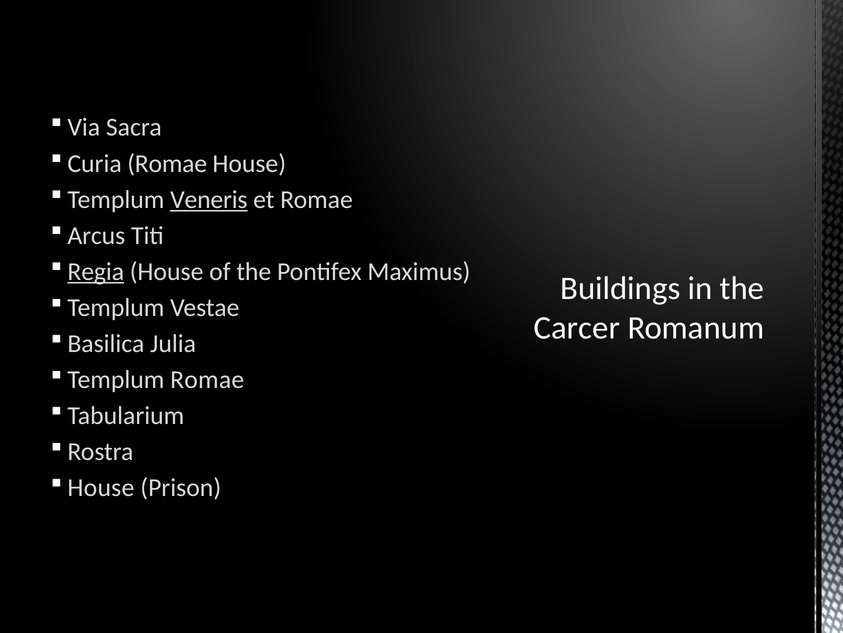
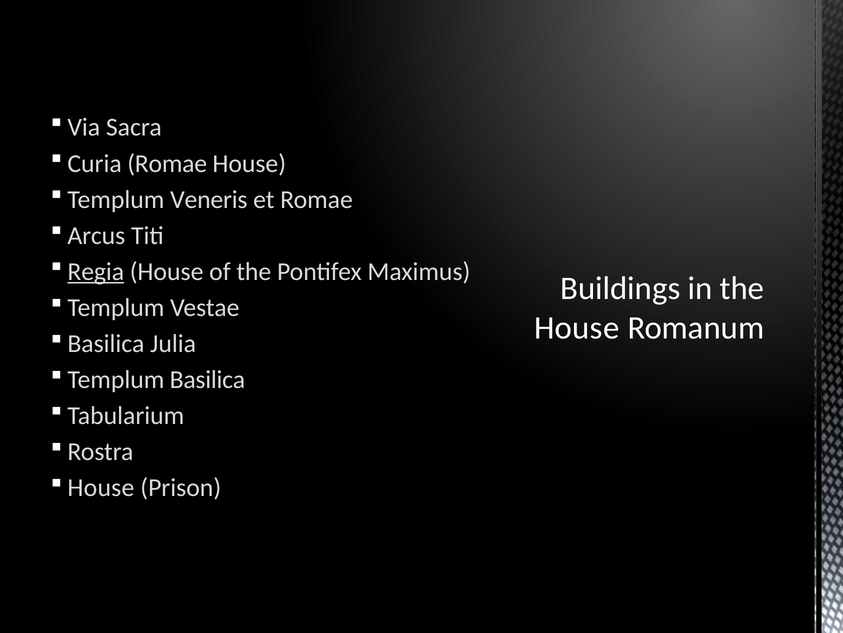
Veneris underline: present -> none
Carcer at (577, 328): Carcer -> House
Templum Romae: Romae -> Basilica
